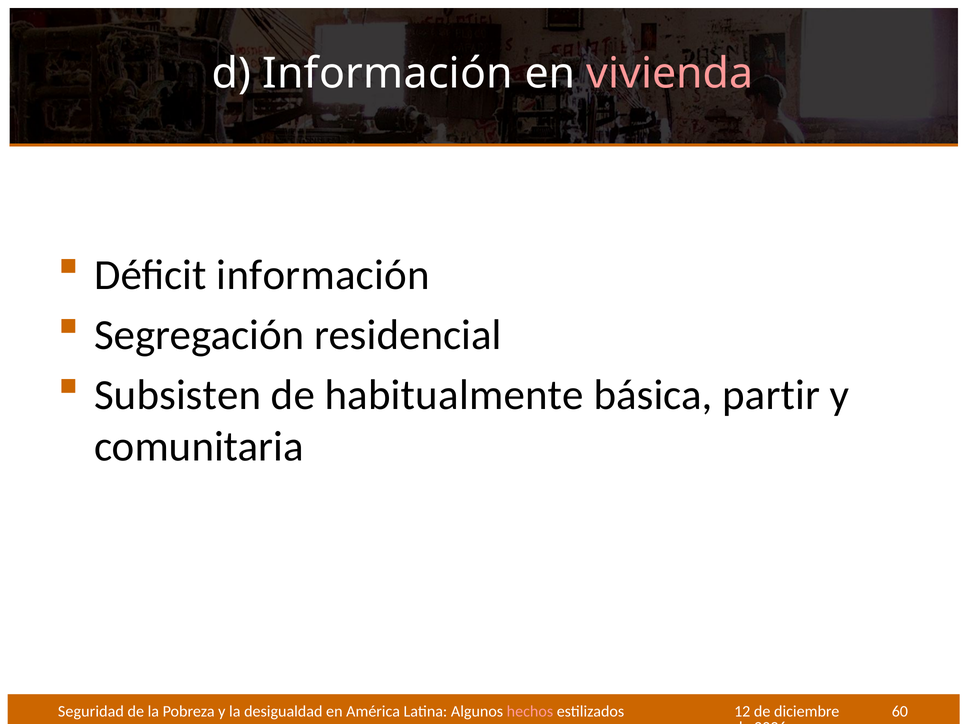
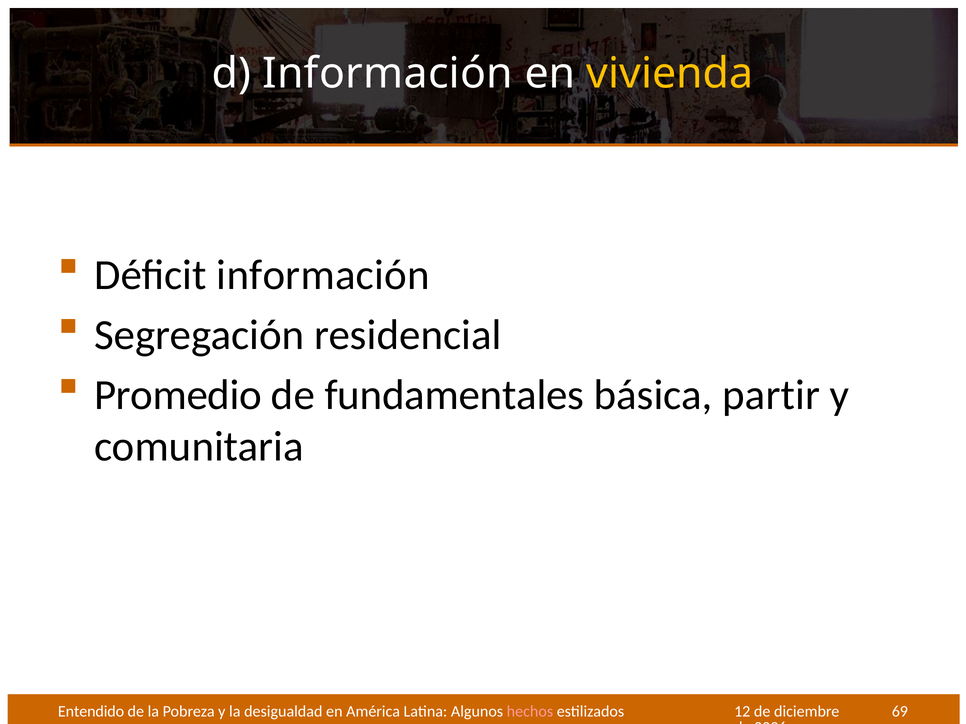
vivienda colour: pink -> yellow
Subsisten: Subsisten -> Promedio
habitualmente: habitualmente -> fundamentales
Seguridad: Seguridad -> Entendido
60: 60 -> 69
